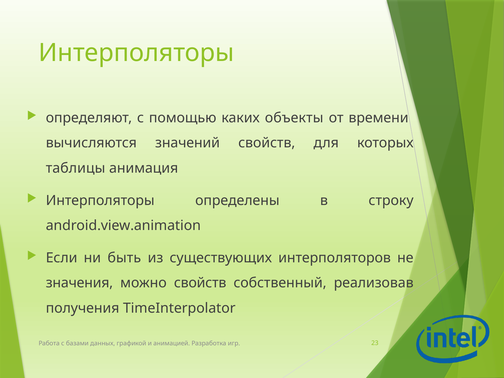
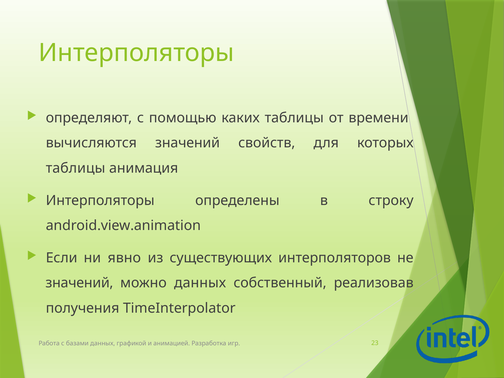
каких объекты: объекты -> таблицы
быть: быть -> явно
значения at (79, 283): значения -> значений
можно свойств: свойств -> данных
